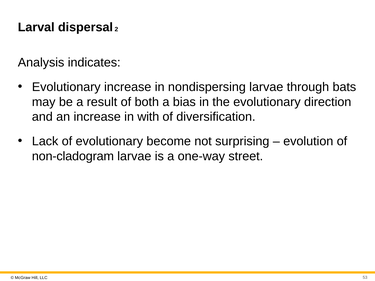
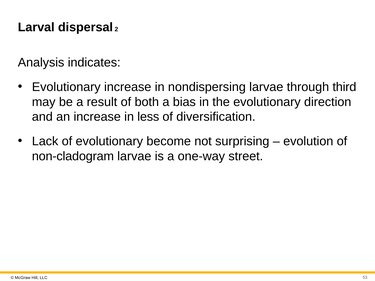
bats: bats -> third
with: with -> less
